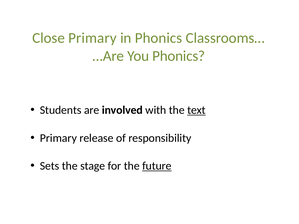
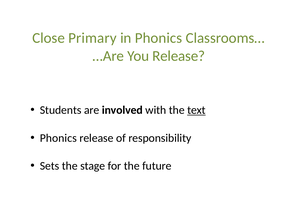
You Phonics: Phonics -> Release
Primary at (58, 138): Primary -> Phonics
future underline: present -> none
